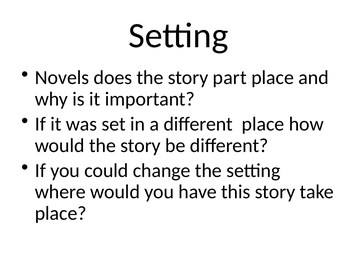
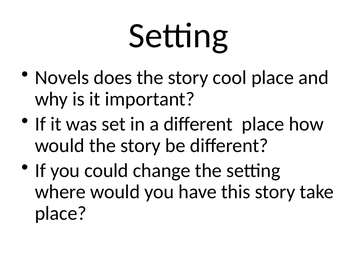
part: part -> cool
